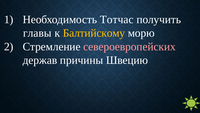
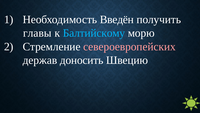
Тотчас: Тотчас -> Введён
Балтийскому colour: yellow -> light blue
причины: причины -> доносить
